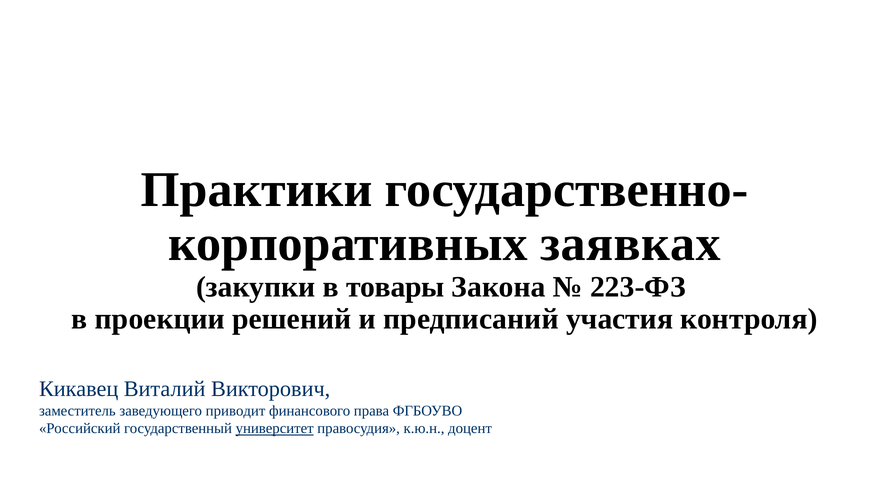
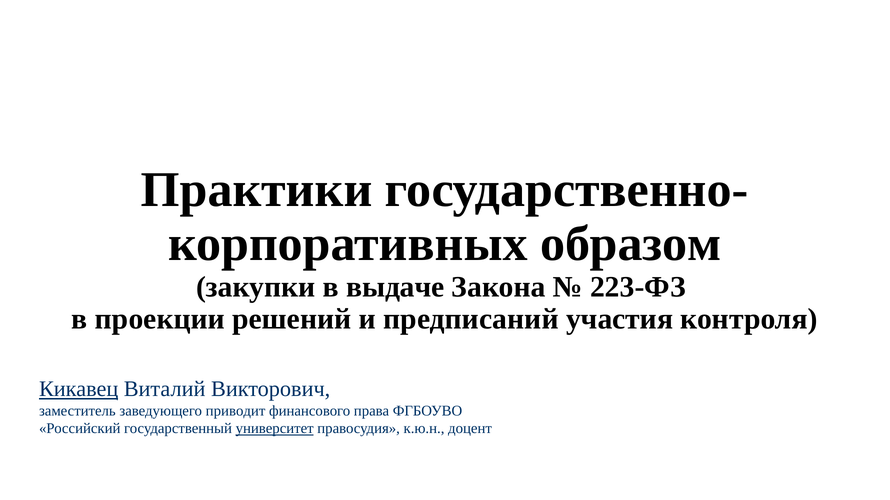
заявках: заявках -> образом
товары: товары -> выдаче
Кикавец underline: none -> present
